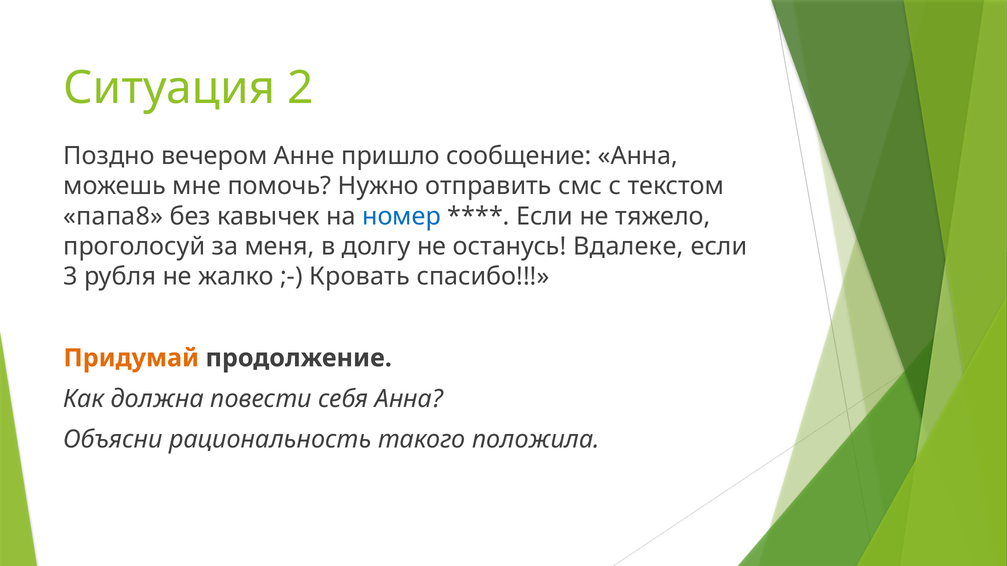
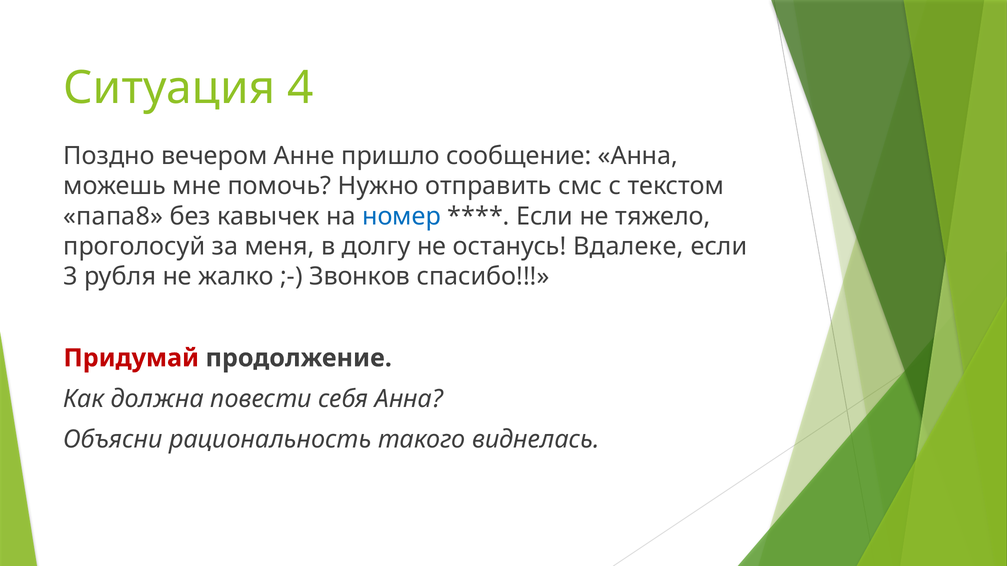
2: 2 -> 4
Кровать: Кровать -> Звонков
Придумай colour: orange -> red
положила: положила -> виднелась
